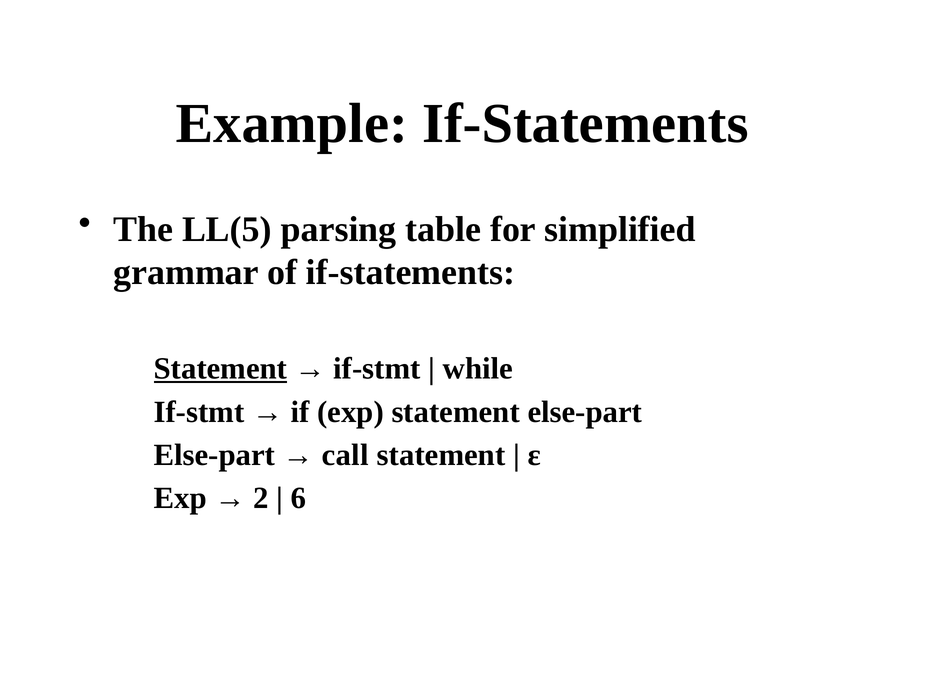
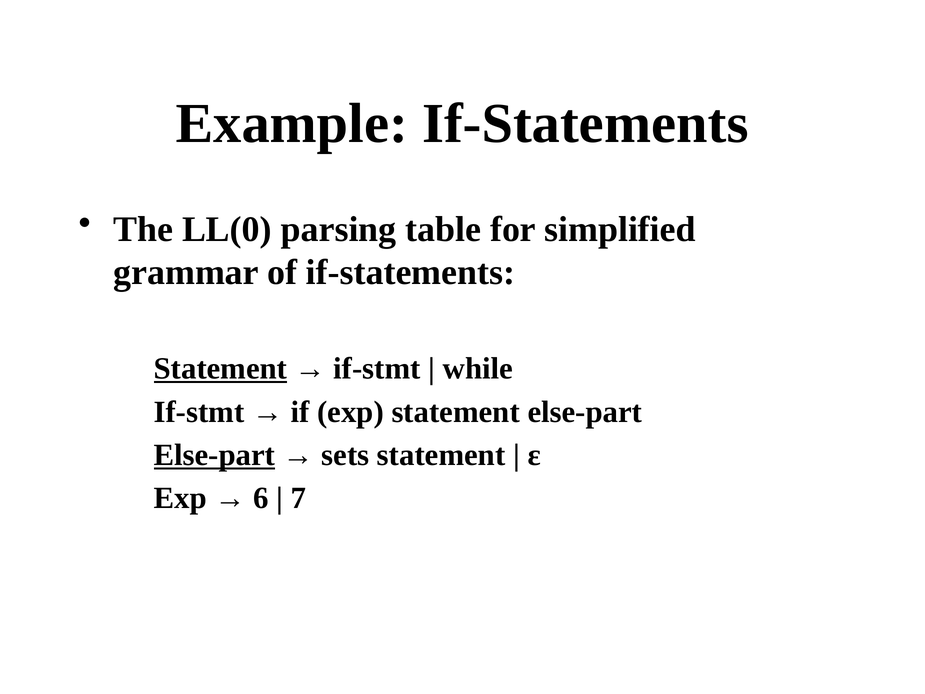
LL(5: LL(5 -> LL(0
Else-part at (215, 455) underline: none -> present
call: call -> sets
2: 2 -> 6
6: 6 -> 7
